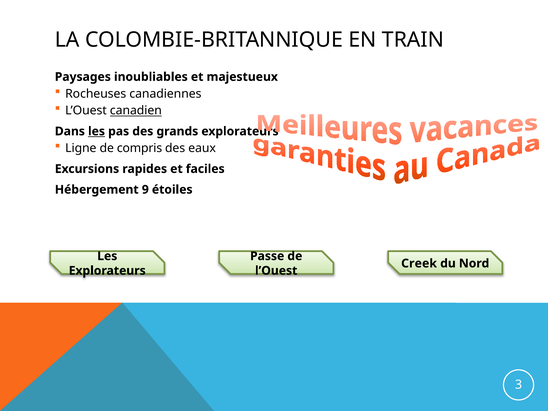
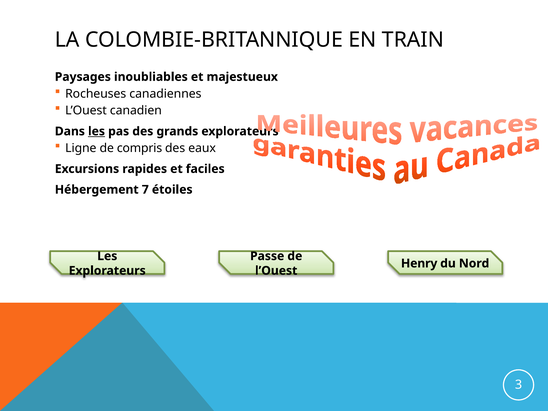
canadien underline: present -> none
9: 9 -> 7
Creek: Creek -> Henry
